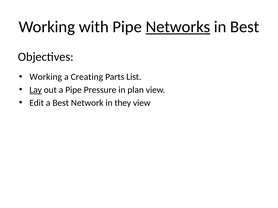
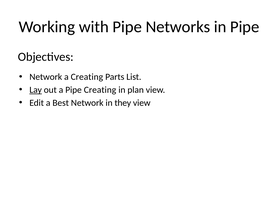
Networks underline: present -> none
in Best: Best -> Pipe
Working at (46, 77): Working -> Network
Pipe Pressure: Pressure -> Creating
